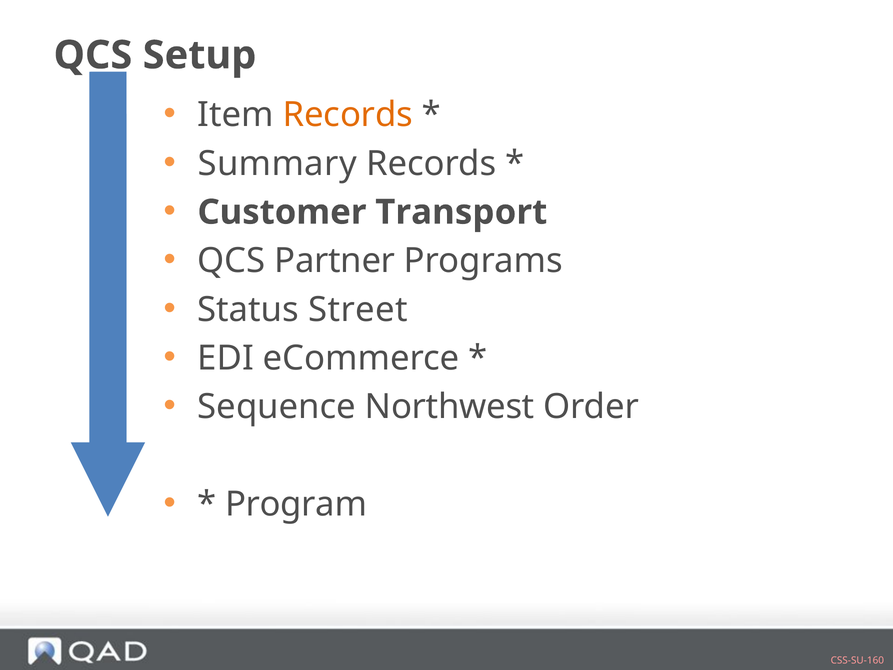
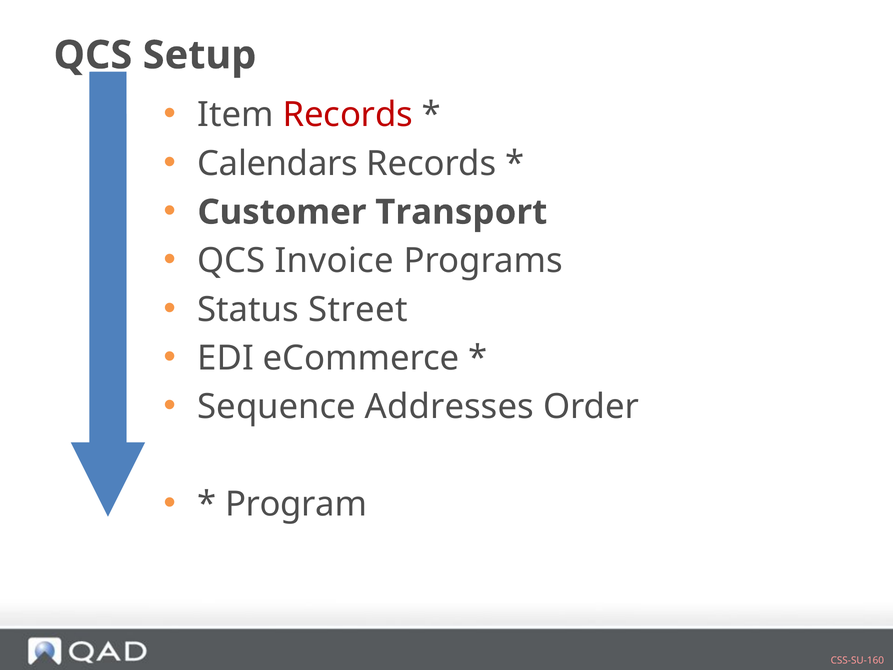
Records at (348, 115) colour: orange -> red
Summary: Summary -> Calendars
Partner: Partner -> Invoice
Northwest: Northwest -> Addresses
